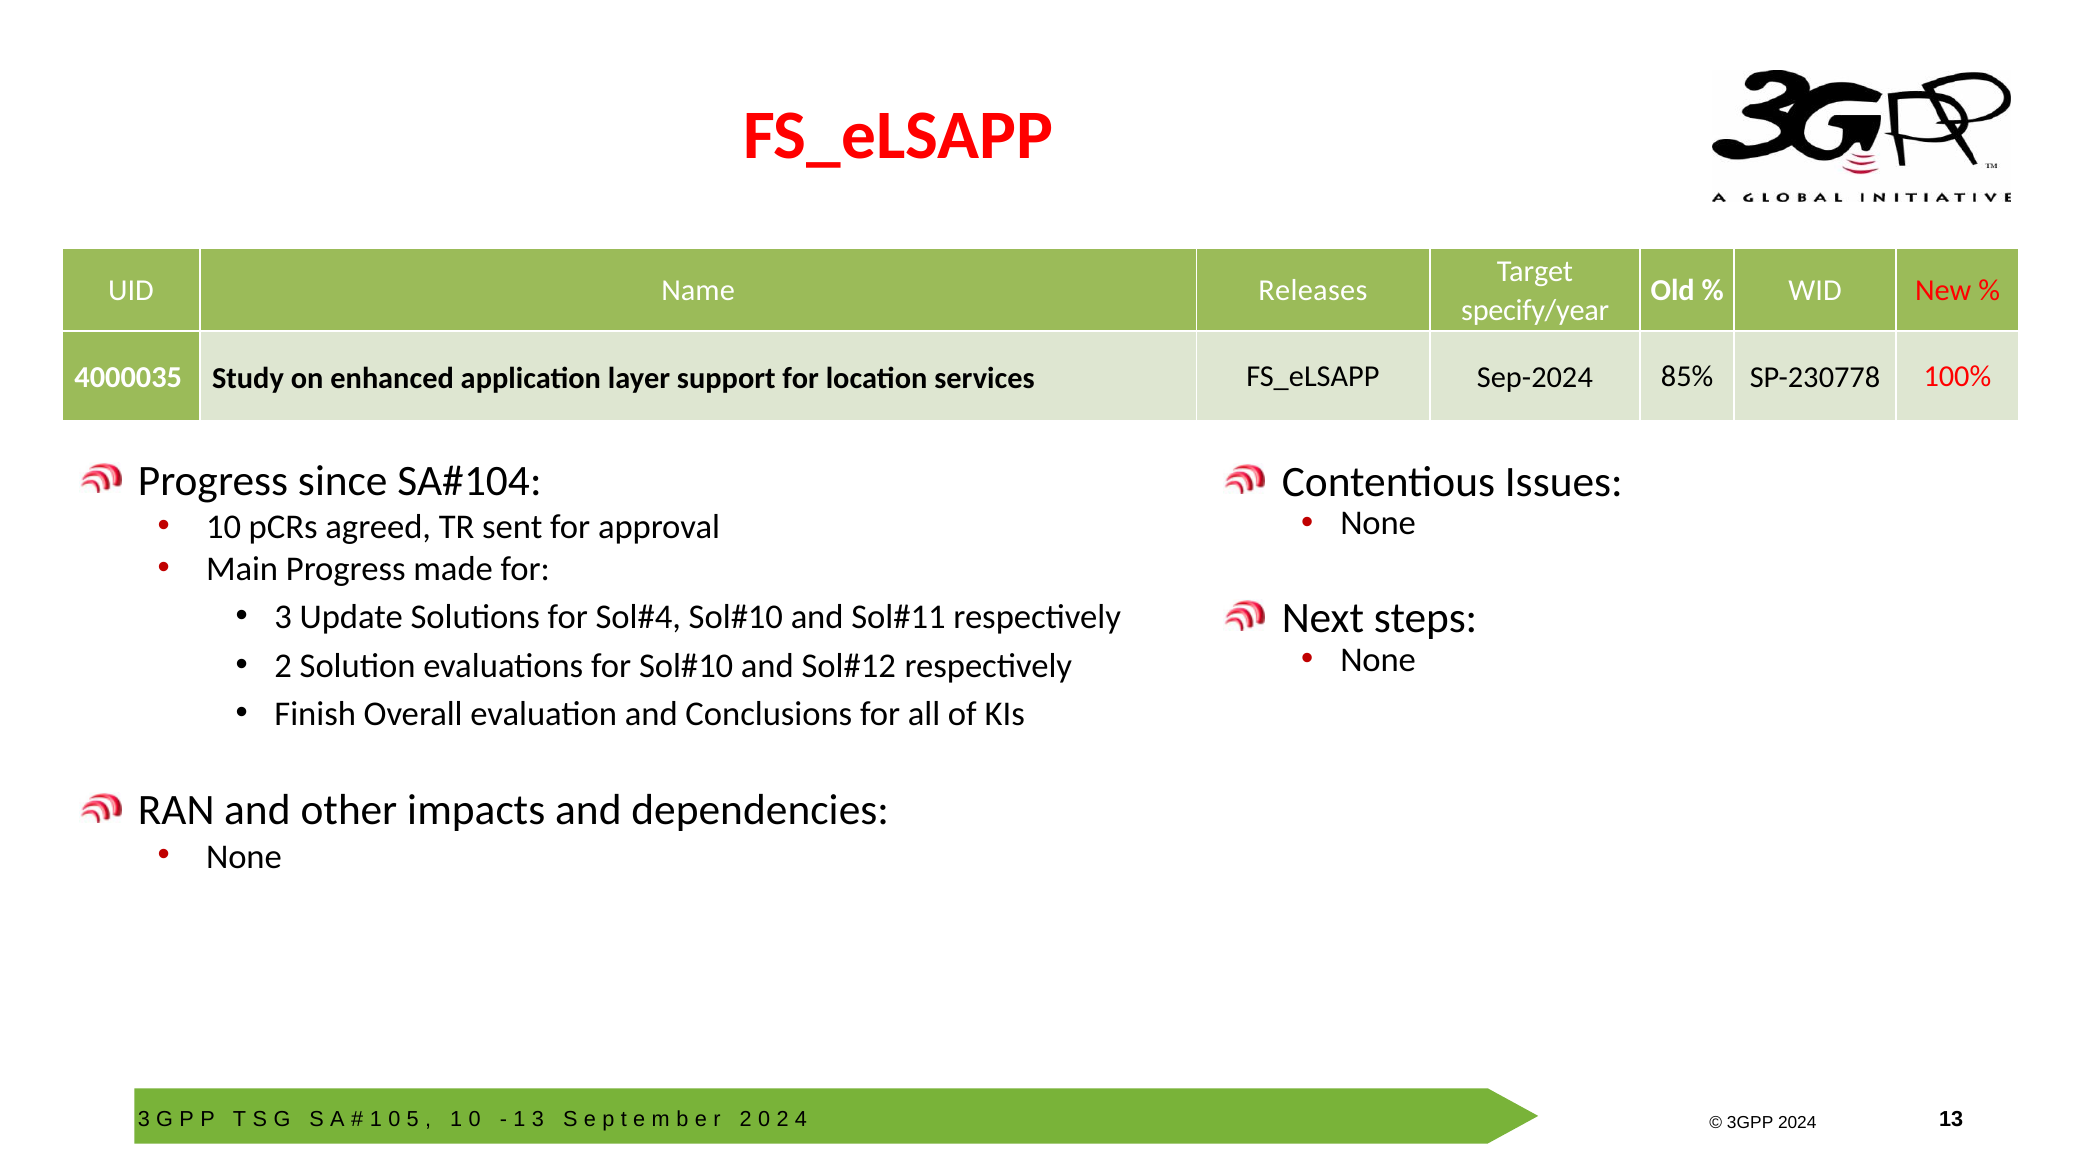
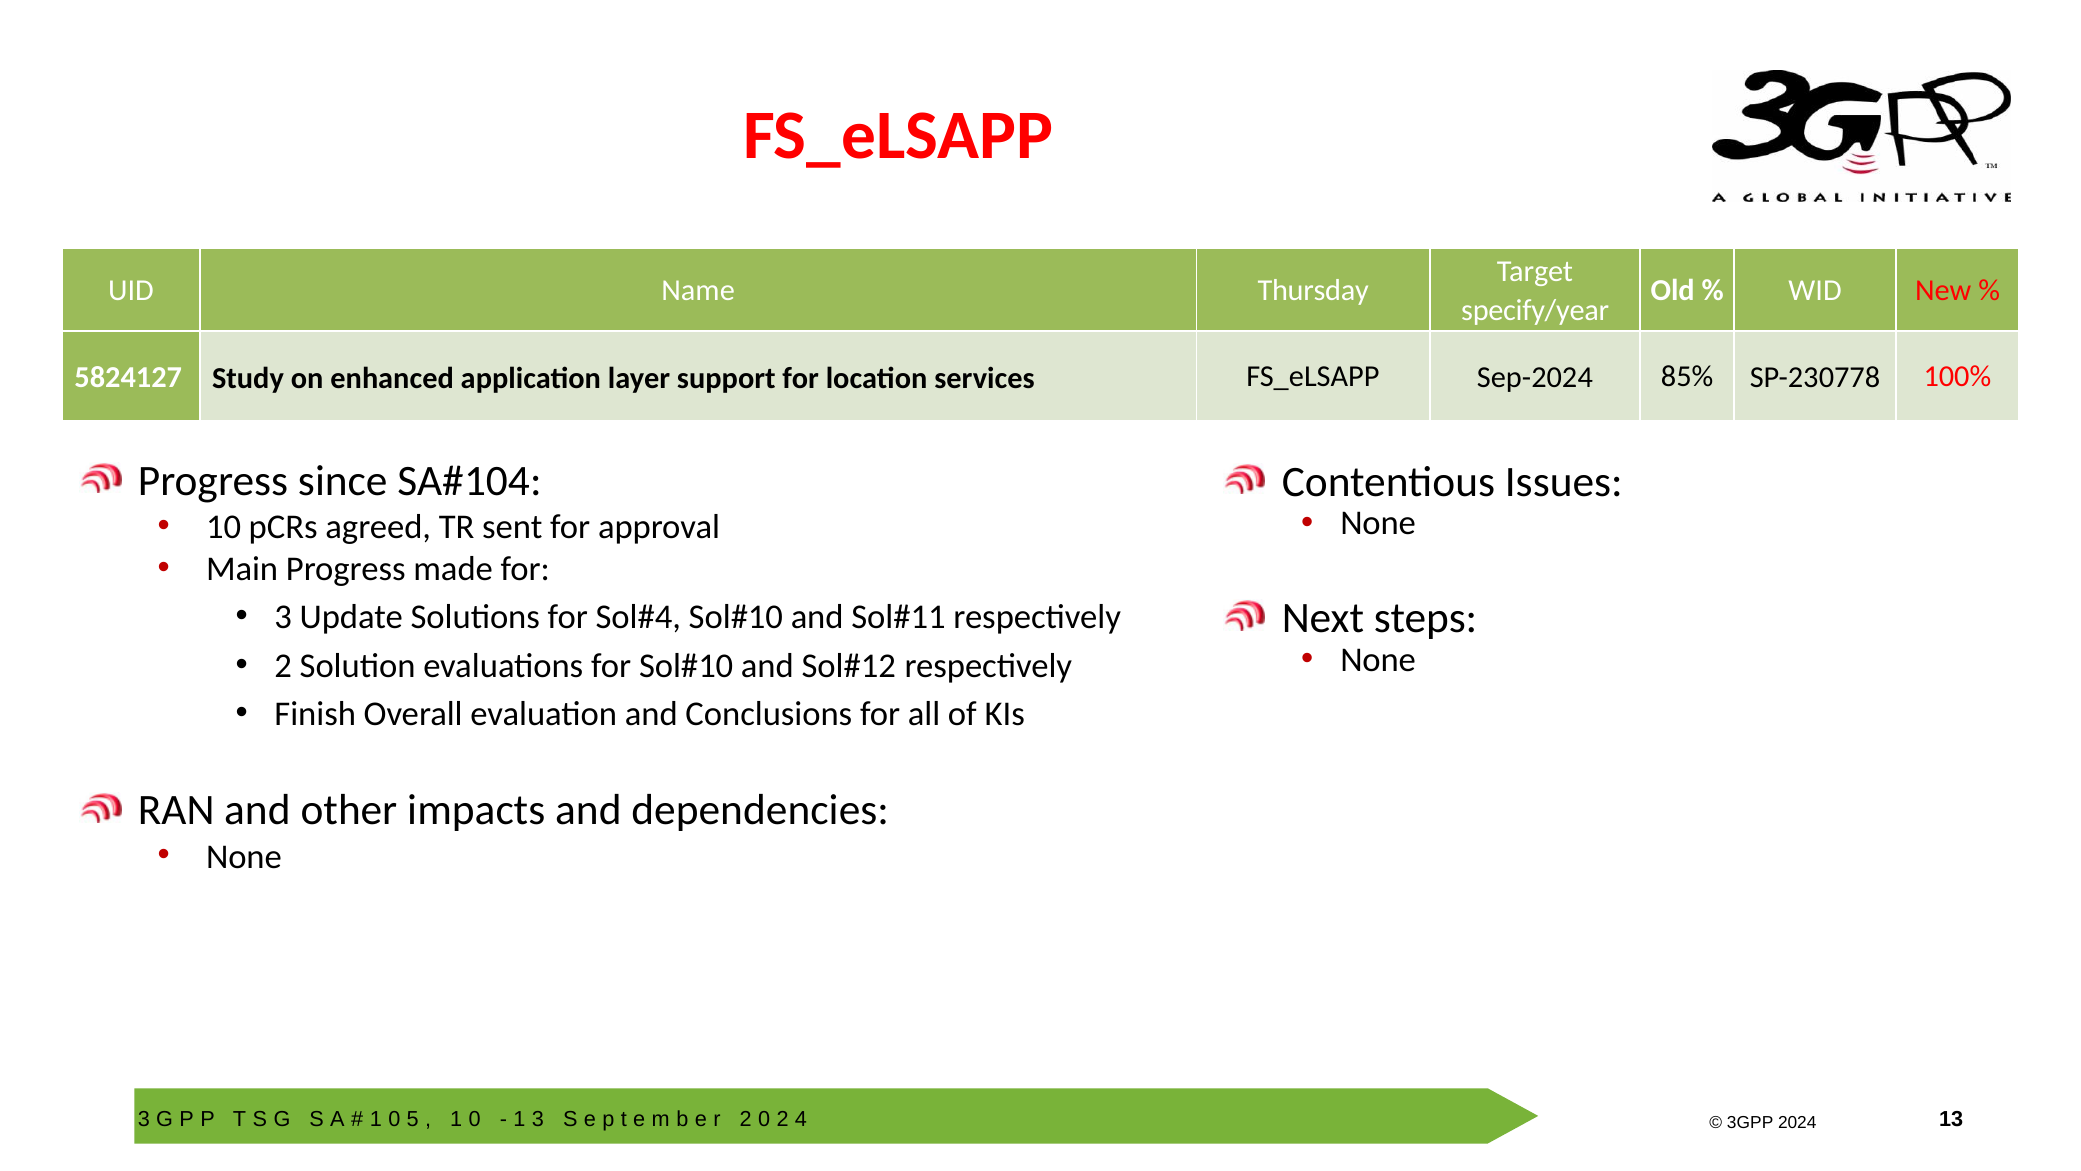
Releases: Releases -> Thursday
4000035: 4000035 -> 5824127
